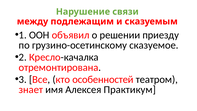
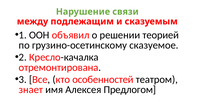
приезду: приезду -> теорией
Практикум: Практикум -> Предлогом
